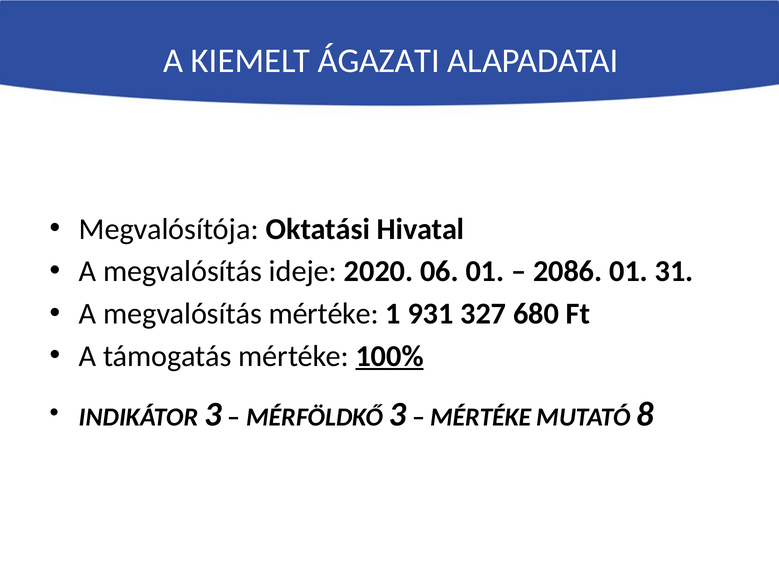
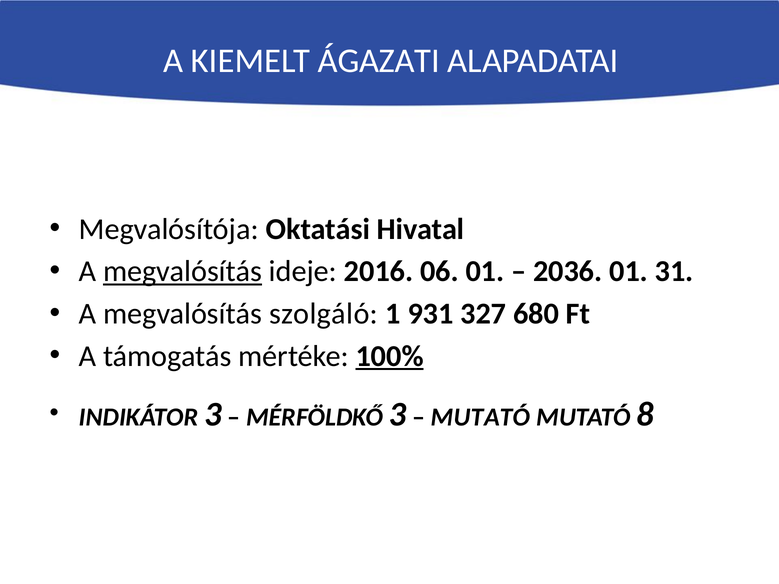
megvalósítás at (183, 272) underline: none -> present
2020: 2020 -> 2016
2086: 2086 -> 2036
megvalósítás mértéke: mértéke -> szolgáló
MÉRTÉKE at (481, 417): MÉRTÉKE -> MUTATÓ
